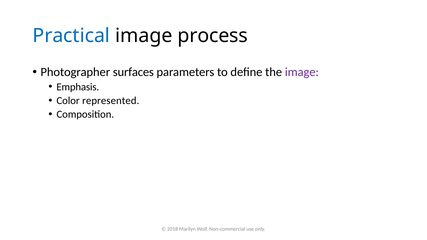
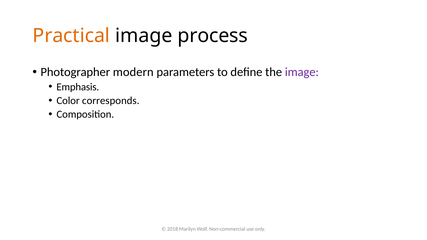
Practical colour: blue -> orange
surfaces: surfaces -> modern
represented: represented -> corresponds
